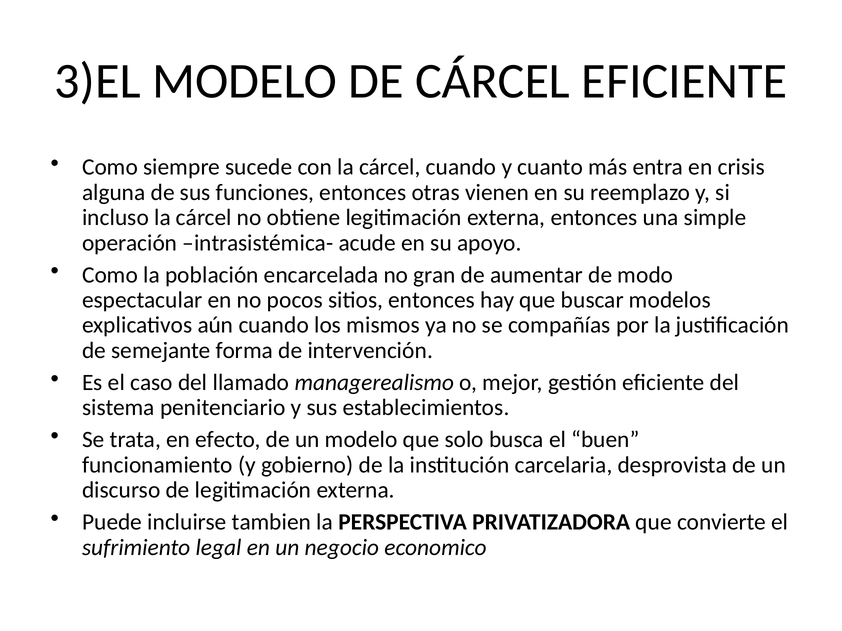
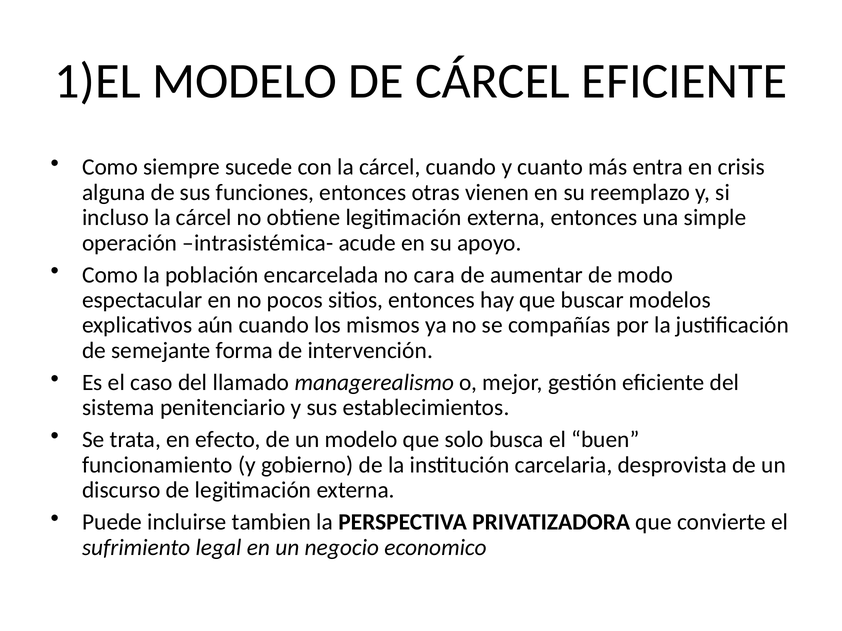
3)EL: 3)EL -> 1)EL
gran: gran -> cara
